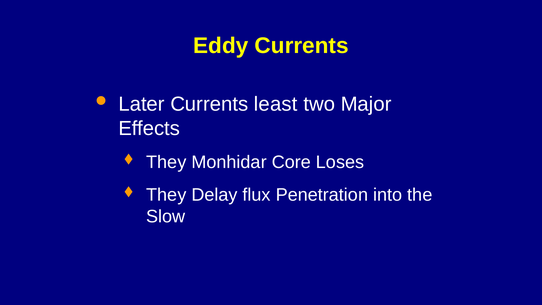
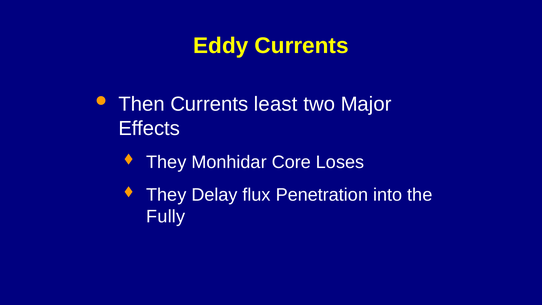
Later: Later -> Then
Slow: Slow -> Fully
